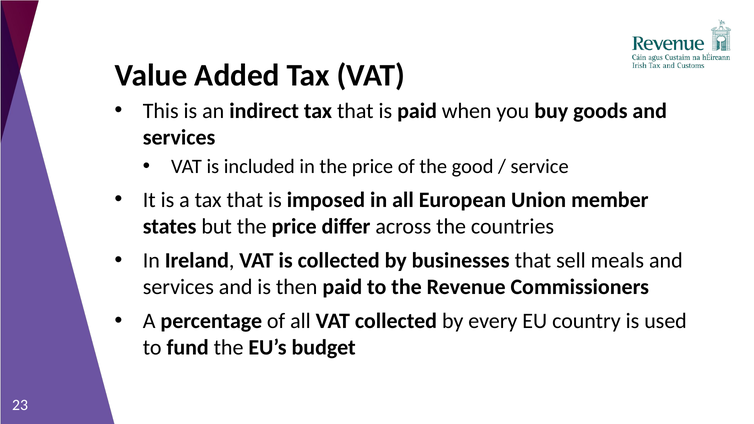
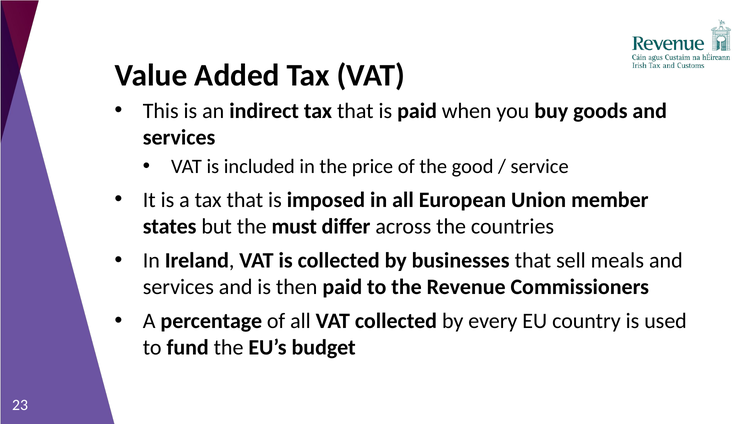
but the price: price -> must
